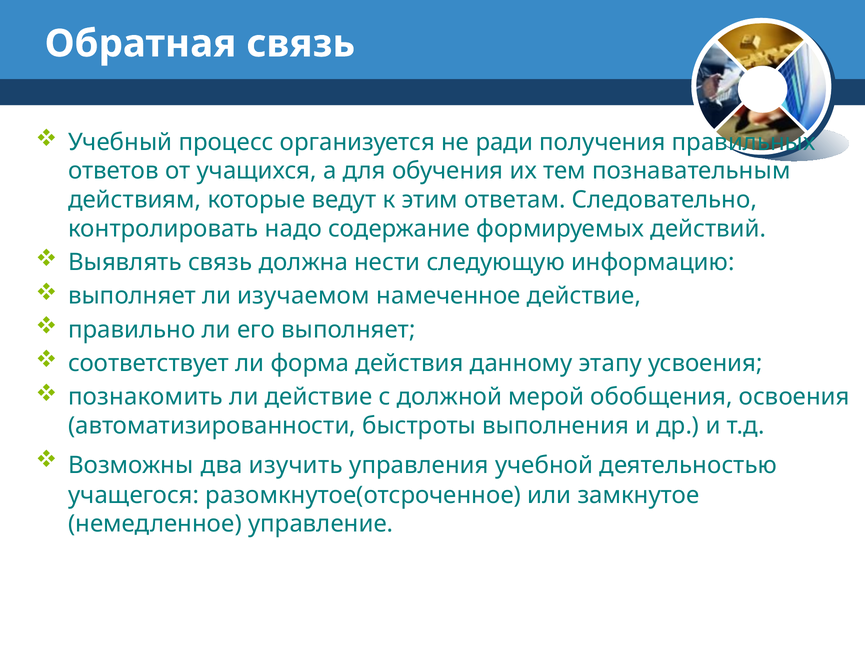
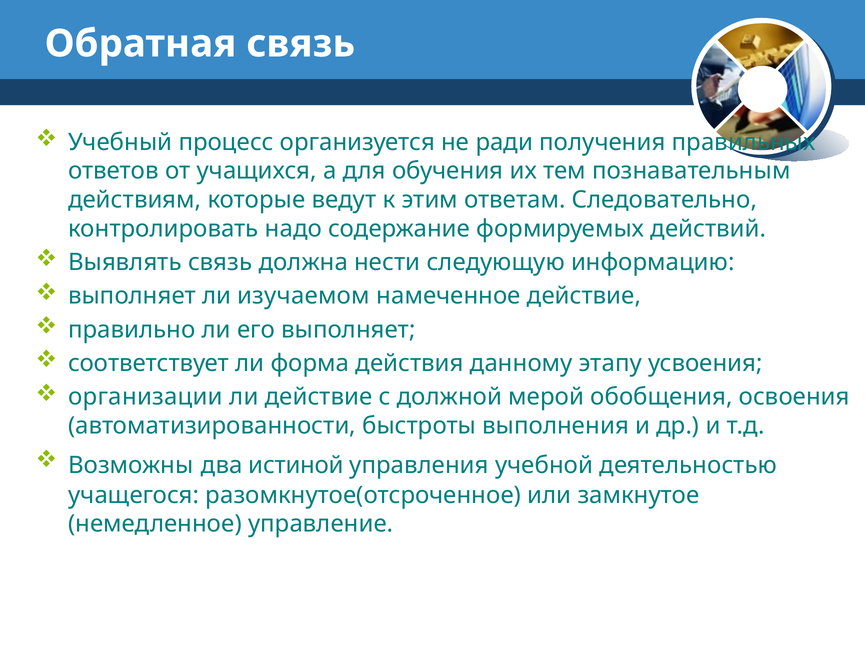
познакомить: познакомить -> организации
изучить: изучить -> истиной
